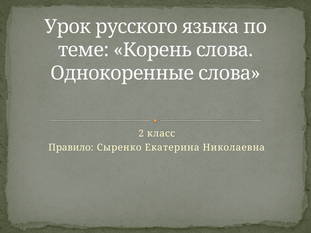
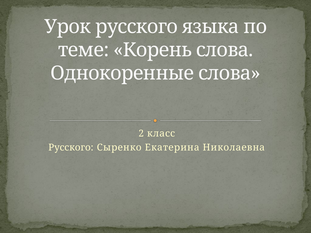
Правило at (71, 148): Правило -> Русского
